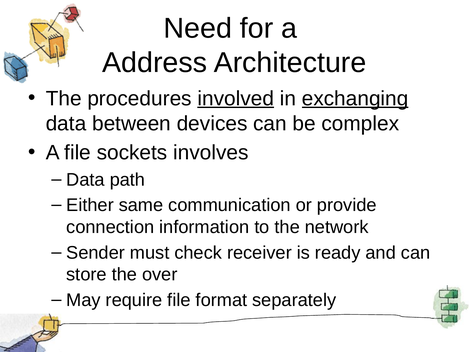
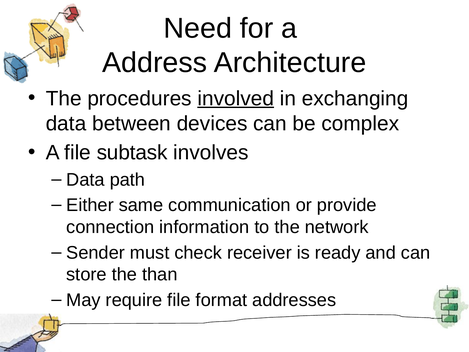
exchanging underline: present -> none
sockets: sockets -> subtask
over: over -> than
separately: separately -> addresses
